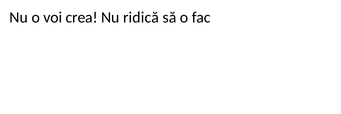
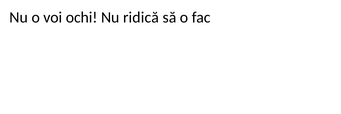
crea: crea -> ochi
